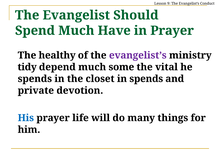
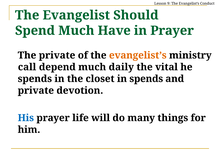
The healthy: healthy -> private
evangelist’s at (138, 55) colour: purple -> orange
tidy: tidy -> call
some: some -> daily
